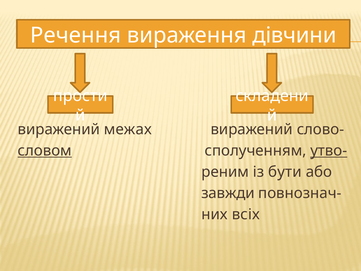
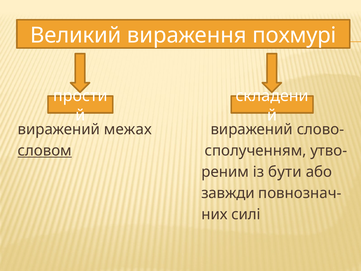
Речення: Речення -> Великий
дівчини: дівчини -> похмурі
утво- underline: present -> none
всіх: всіх -> силі
